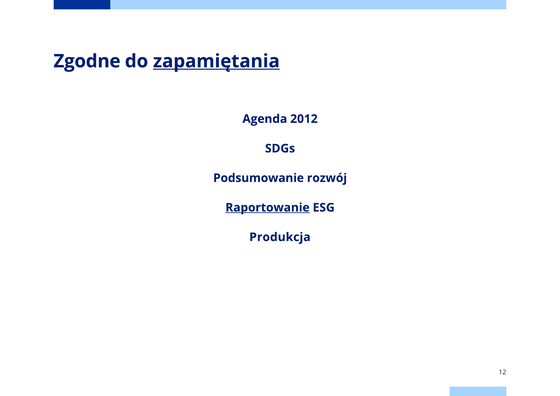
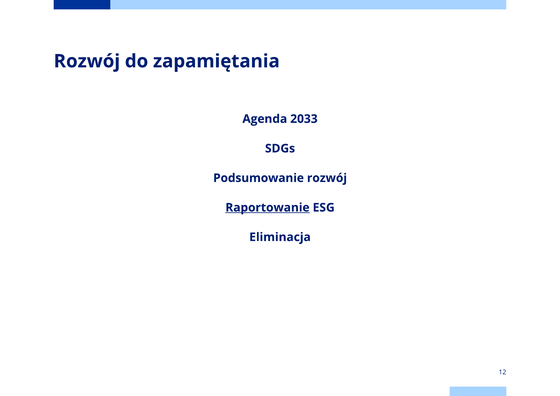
Zgodne at (87, 61): Zgodne -> Rozwój
zapamiętania underline: present -> none
2012: 2012 -> 2033
Produkcja: Produkcja -> Eliminacja
